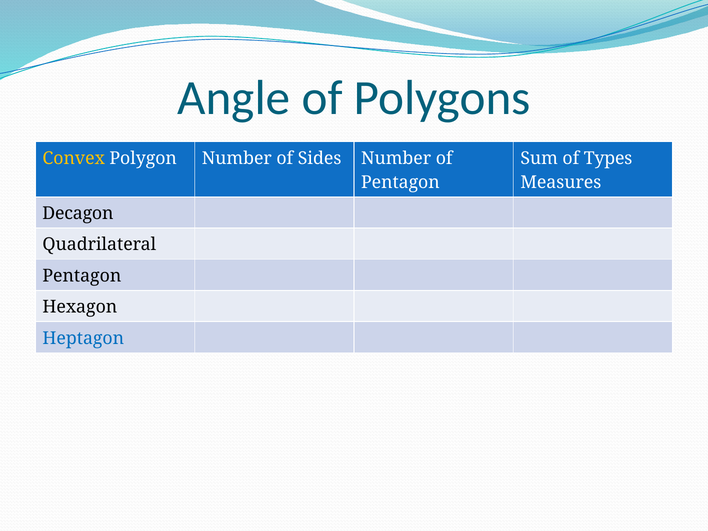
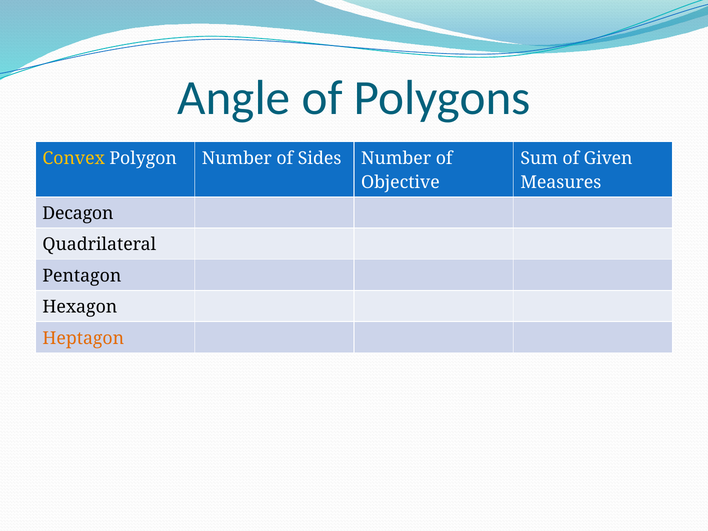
Types: Types -> Given
Pentagon at (400, 182): Pentagon -> Objective
Heptagon colour: blue -> orange
